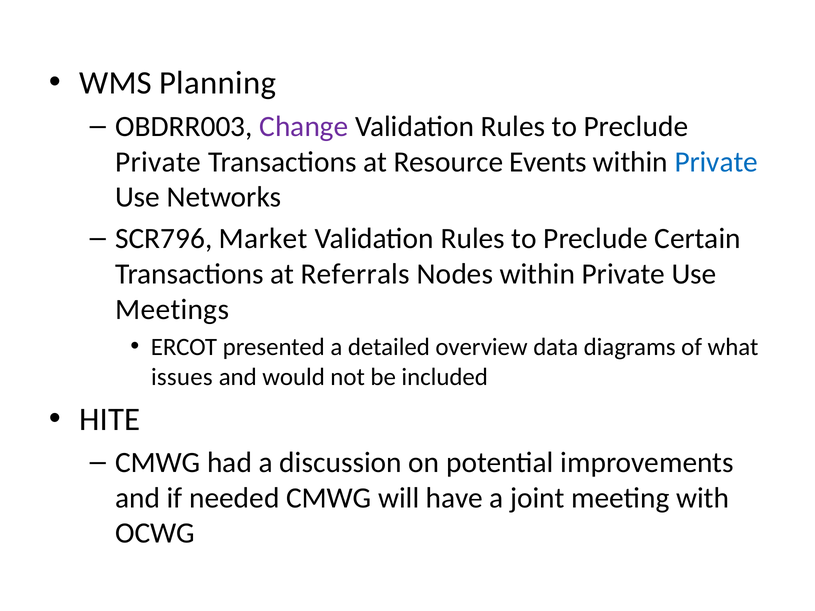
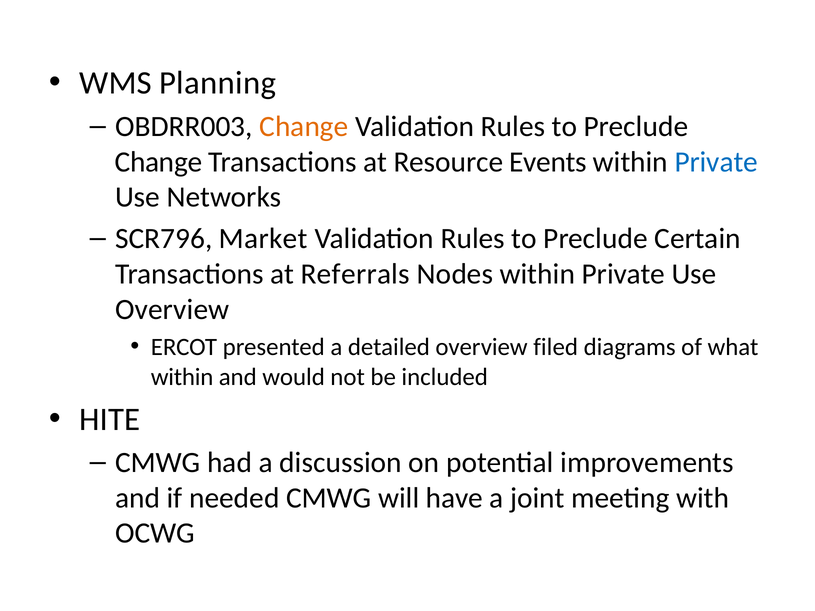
Change at (304, 127) colour: purple -> orange
Private at (158, 162): Private -> Change
Meetings at (172, 309): Meetings -> Overview
data: data -> filed
issues at (182, 377): issues -> within
